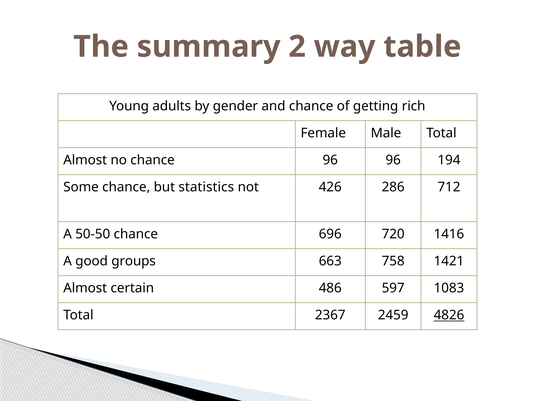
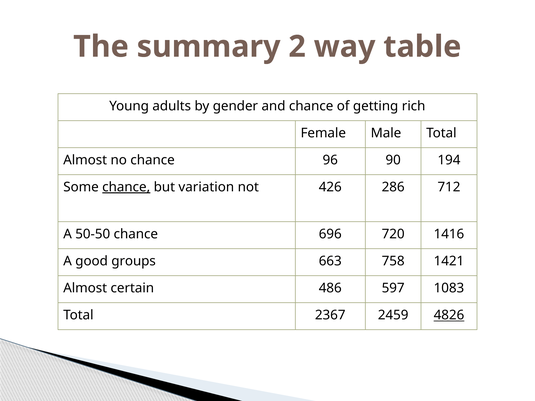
96 96: 96 -> 90
chance at (126, 187) underline: none -> present
statistics: statistics -> variation
